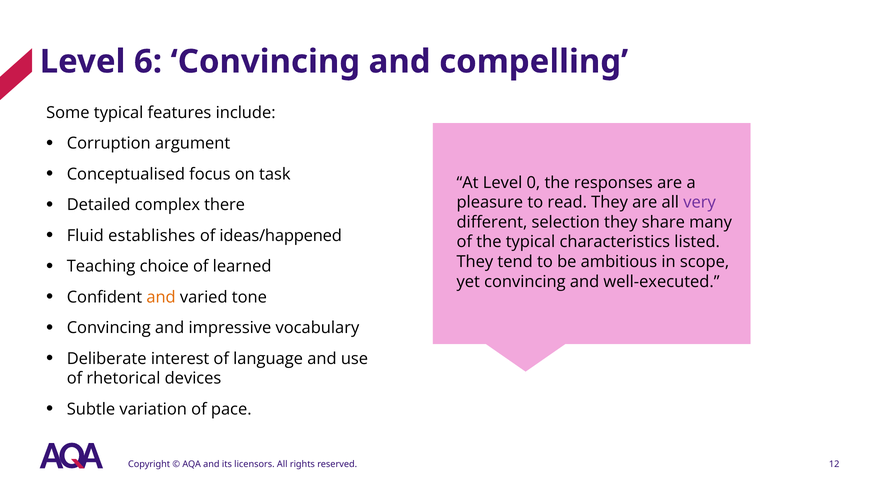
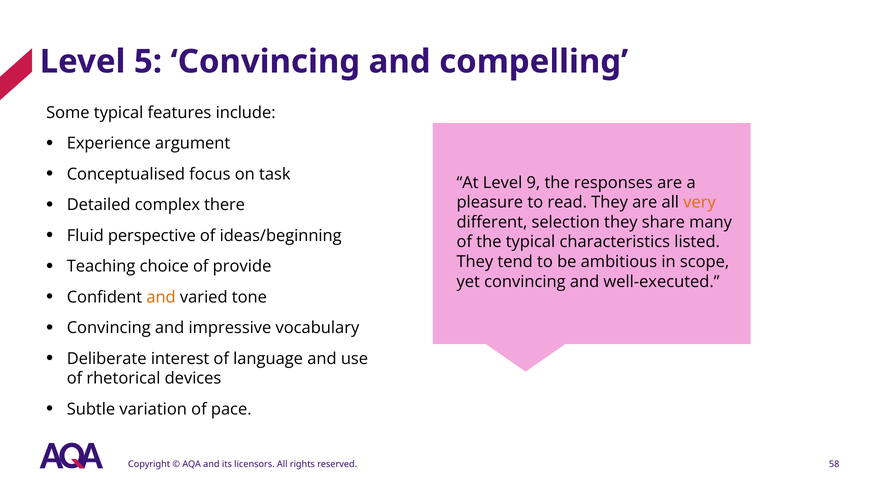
6: 6 -> 5
Corruption: Corruption -> Experience
0: 0 -> 9
very colour: purple -> orange
establishes: establishes -> perspective
ideas/happened: ideas/happened -> ideas/beginning
learned: learned -> provide
12: 12 -> 58
